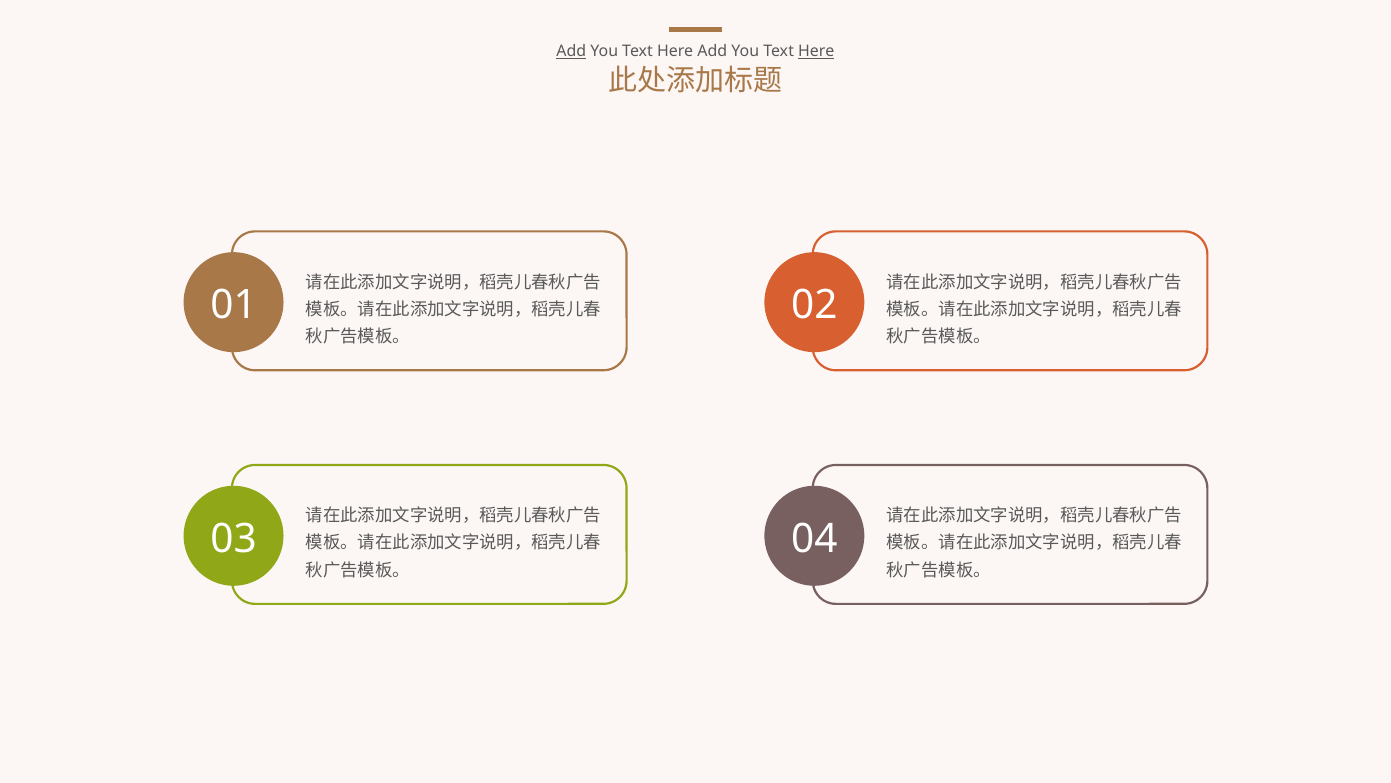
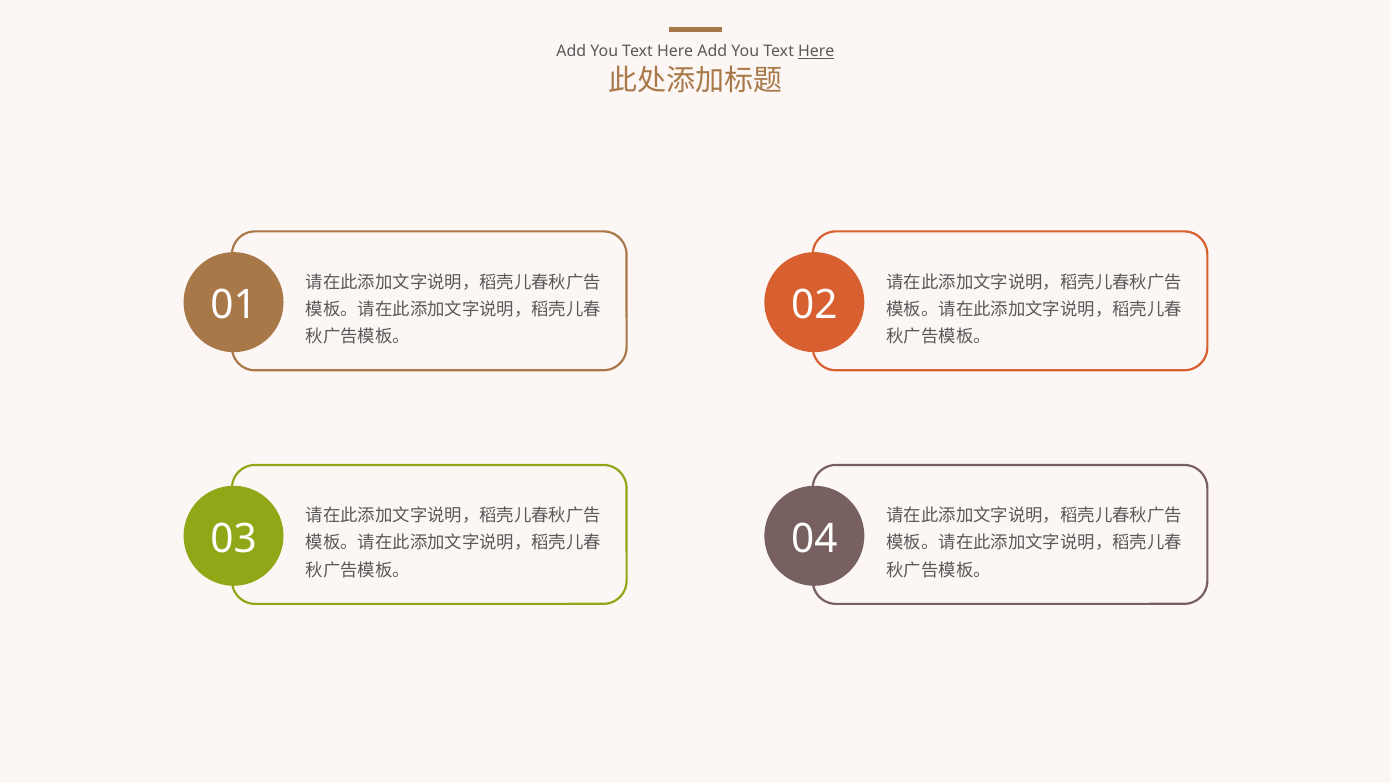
Add at (571, 51) underline: present -> none
